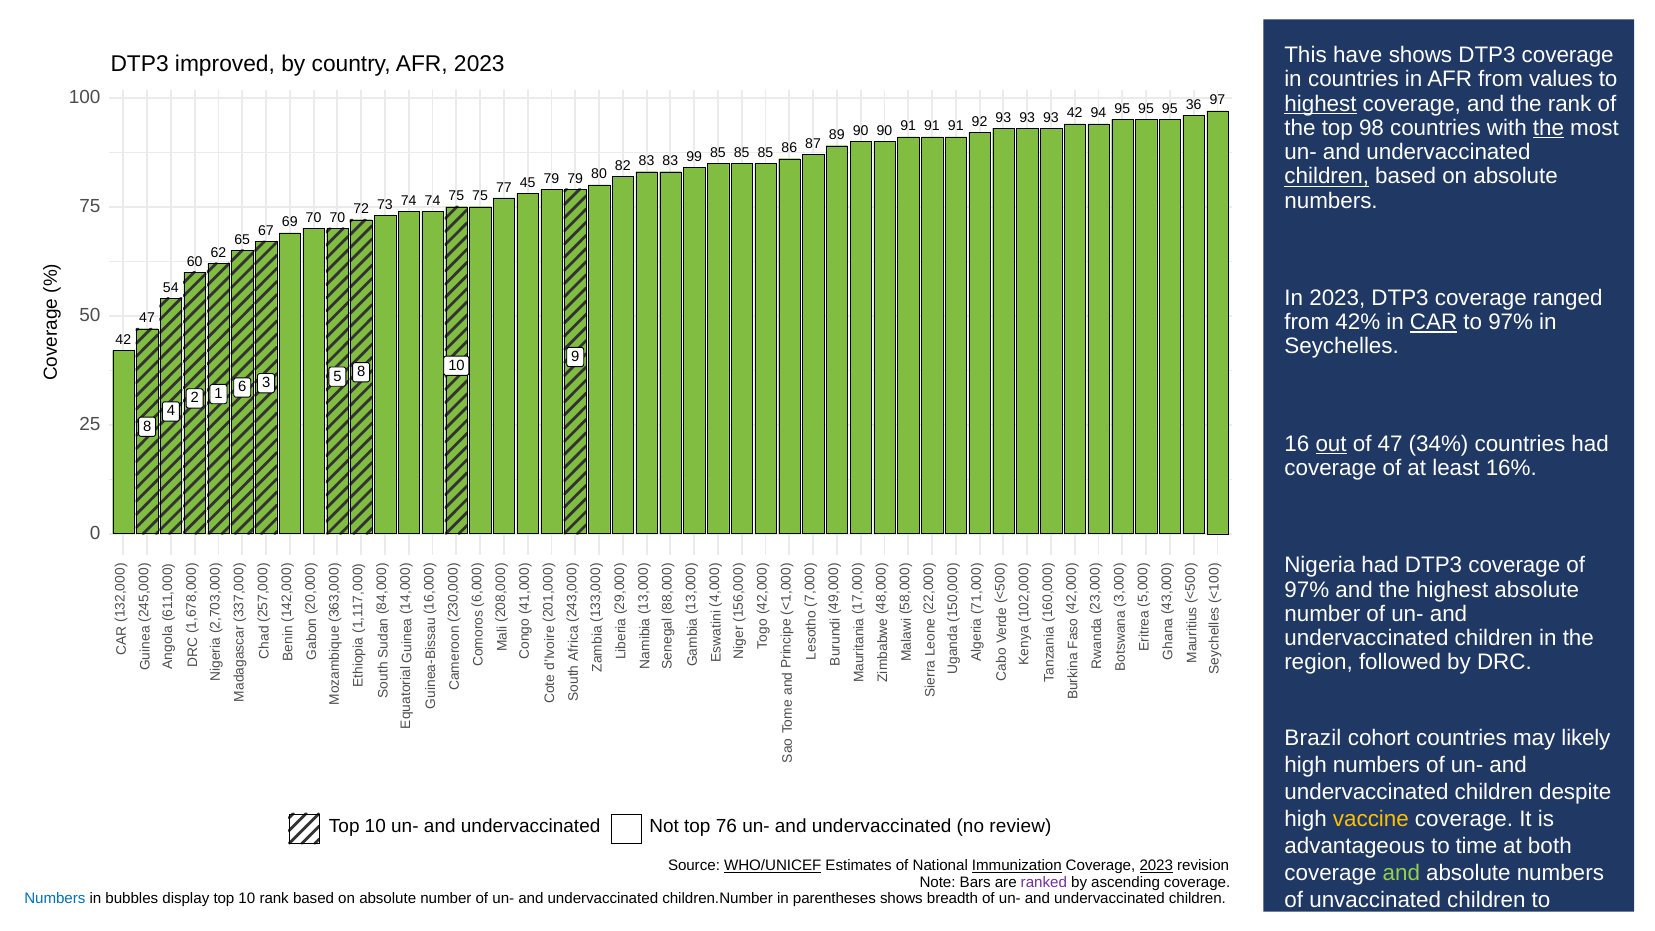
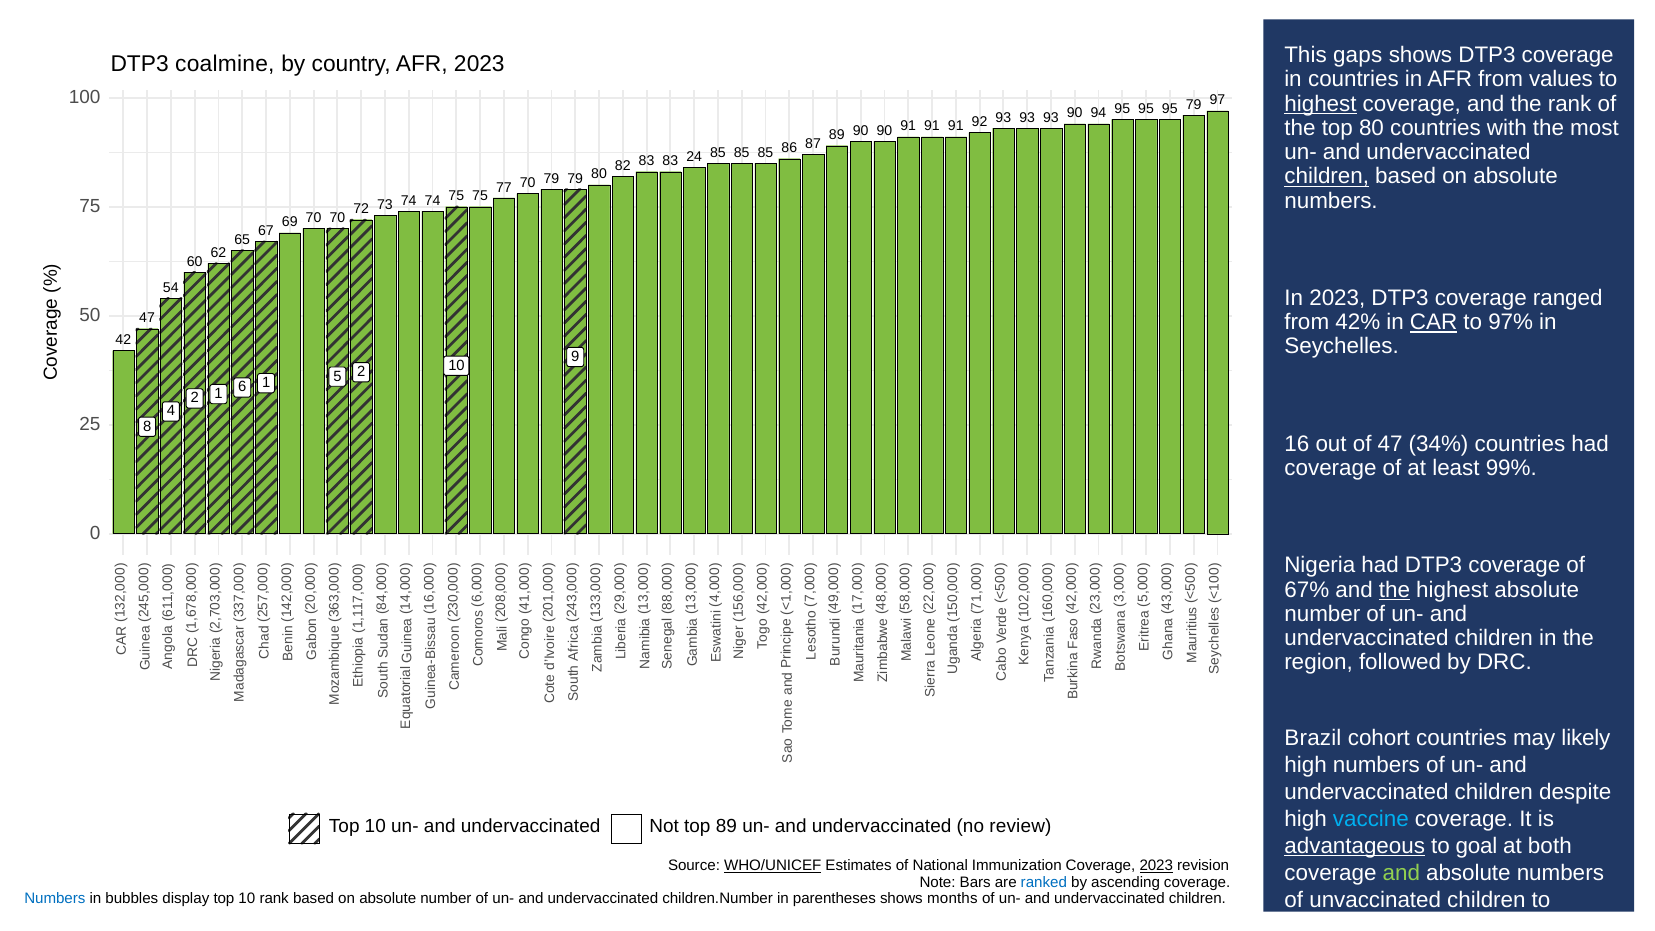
have: have -> gaps
improved: improved -> coalmine
95 36: 36 -> 79
93 42: 42 -> 90
top 98: 98 -> 80
the at (1549, 128) underline: present -> none
99: 99 -> 24
77 45: 45 -> 70
1 6 3: 3 -> 1
8 at (361, 372): 8 -> 2
out underline: present -> none
16%: 16% -> 99%
97% at (1307, 590): 97% -> 67%
the at (1394, 590) underline: none -> present
vaccine colour: yellow -> light blue
top 76: 76 -> 89
advantageous underline: none -> present
time: time -> goal
Immunization underline: present -> none
ranked colour: purple -> blue
breadth: breadth -> months
